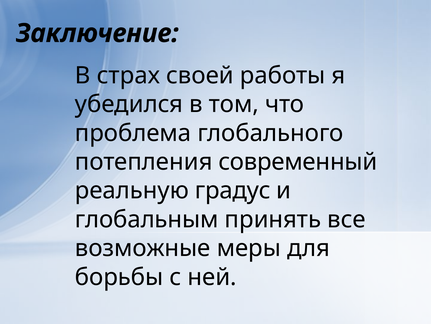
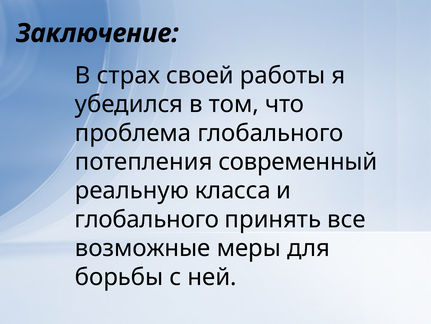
градус: градус -> класса
глобальным at (147, 219): глобальным -> глобального
